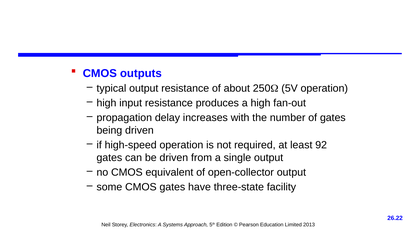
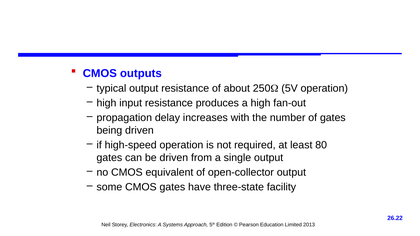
92: 92 -> 80
